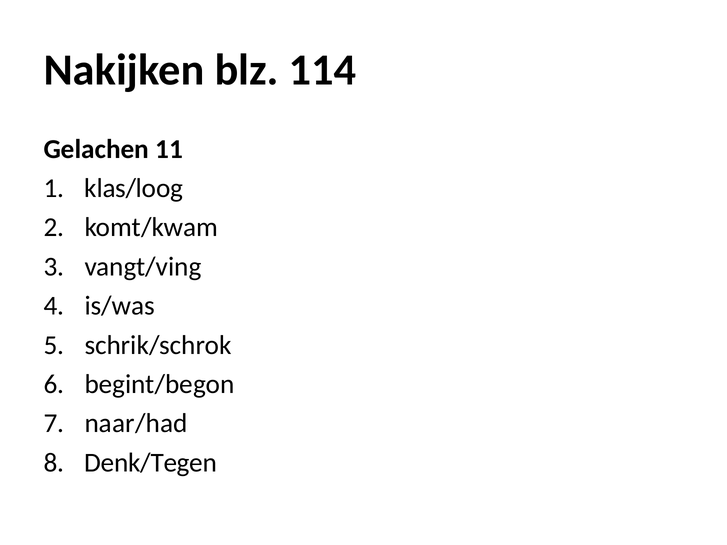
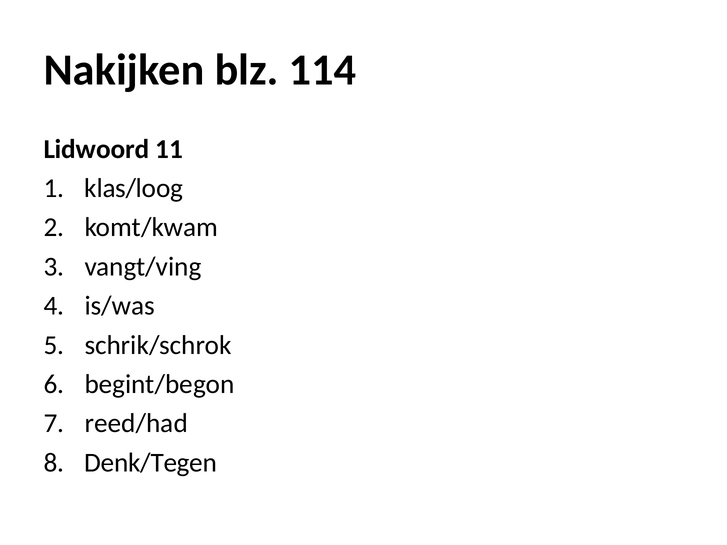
Gelachen: Gelachen -> Lidwoord
naar/had: naar/had -> reed/had
